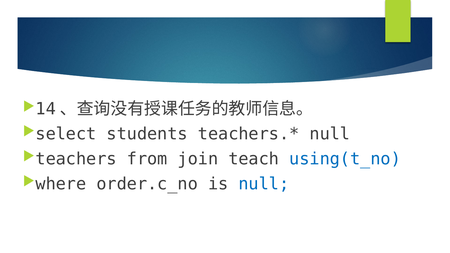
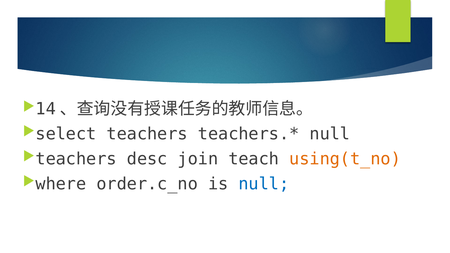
students: students -> teachers
from: from -> desc
using(t_no colour: blue -> orange
